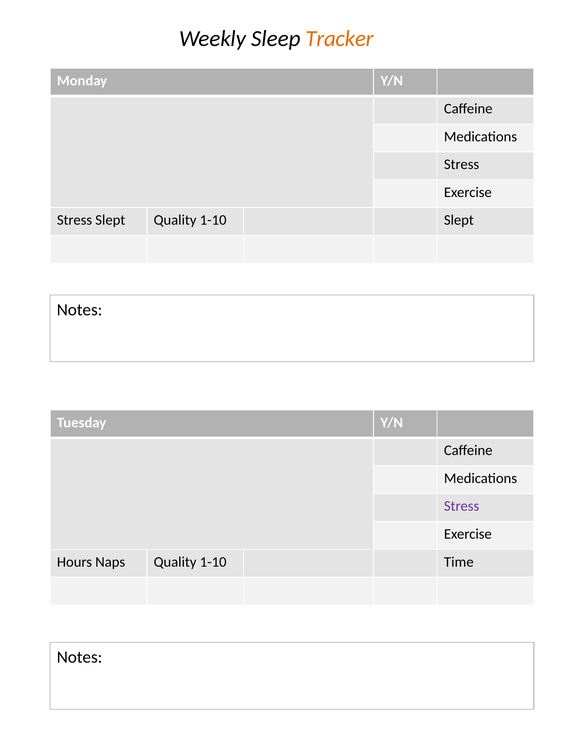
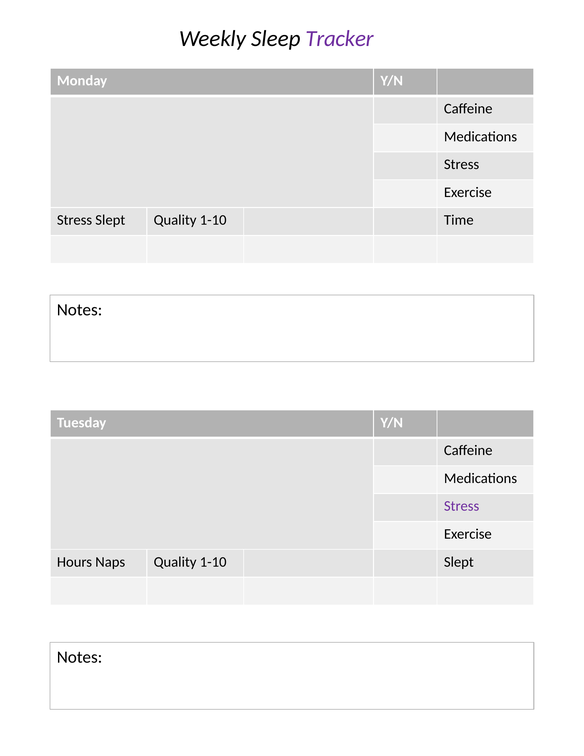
Tracker colour: orange -> purple
1-10 Slept: Slept -> Time
1-10 Time: Time -> Slept
